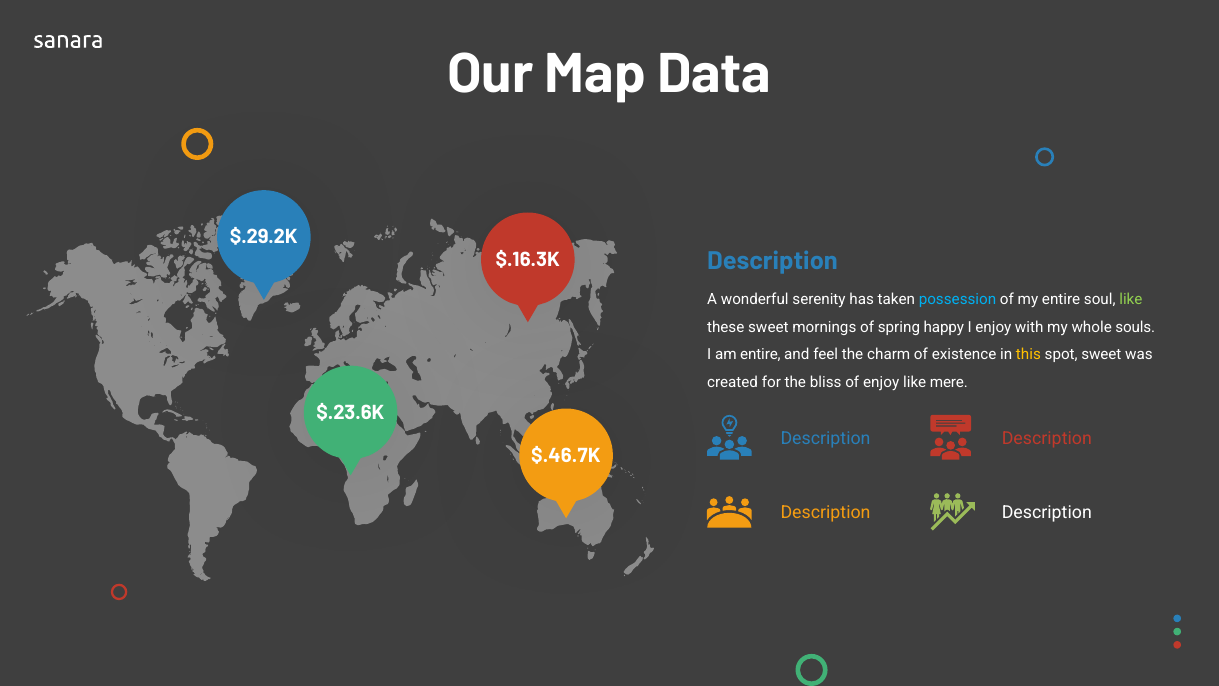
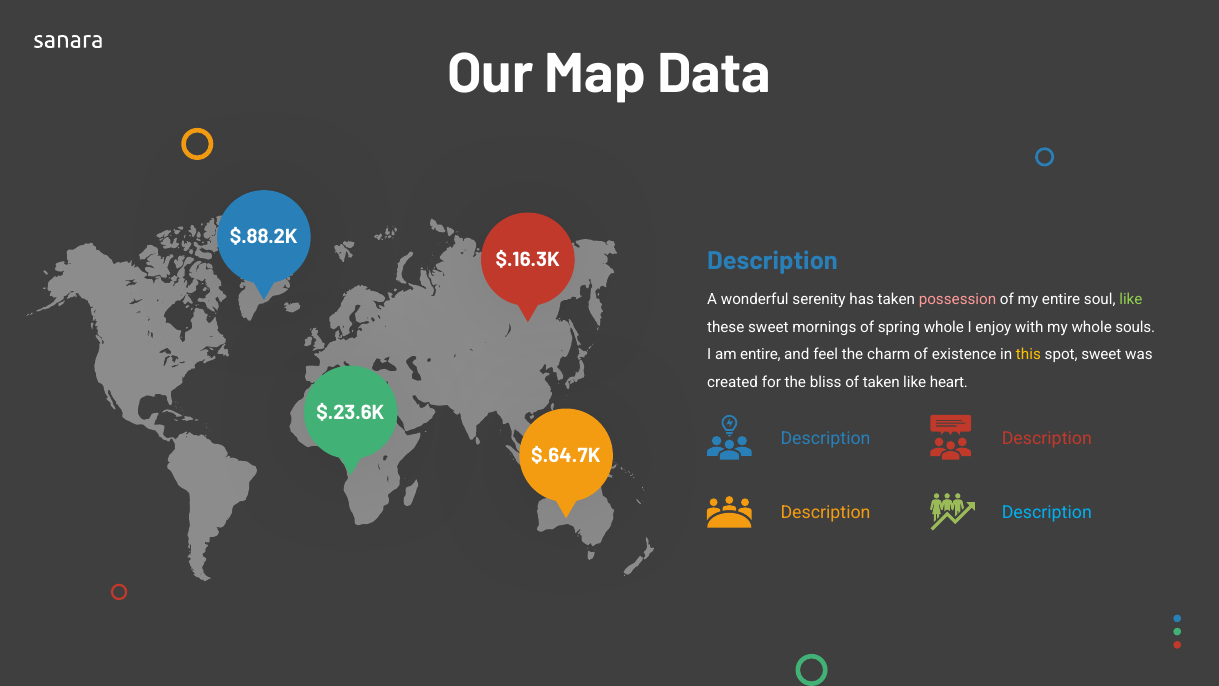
$.29.2K: $.29.2K -> $.88.2K
possession colour: light blue -> pink
spring happy: happy -> whole
of enjoy: enjoy -> taken
mere: mere -> heart
$.46.7K: $.46.7K -> $.64.7K
Description at (1047, 513) colour: white -> light blue
